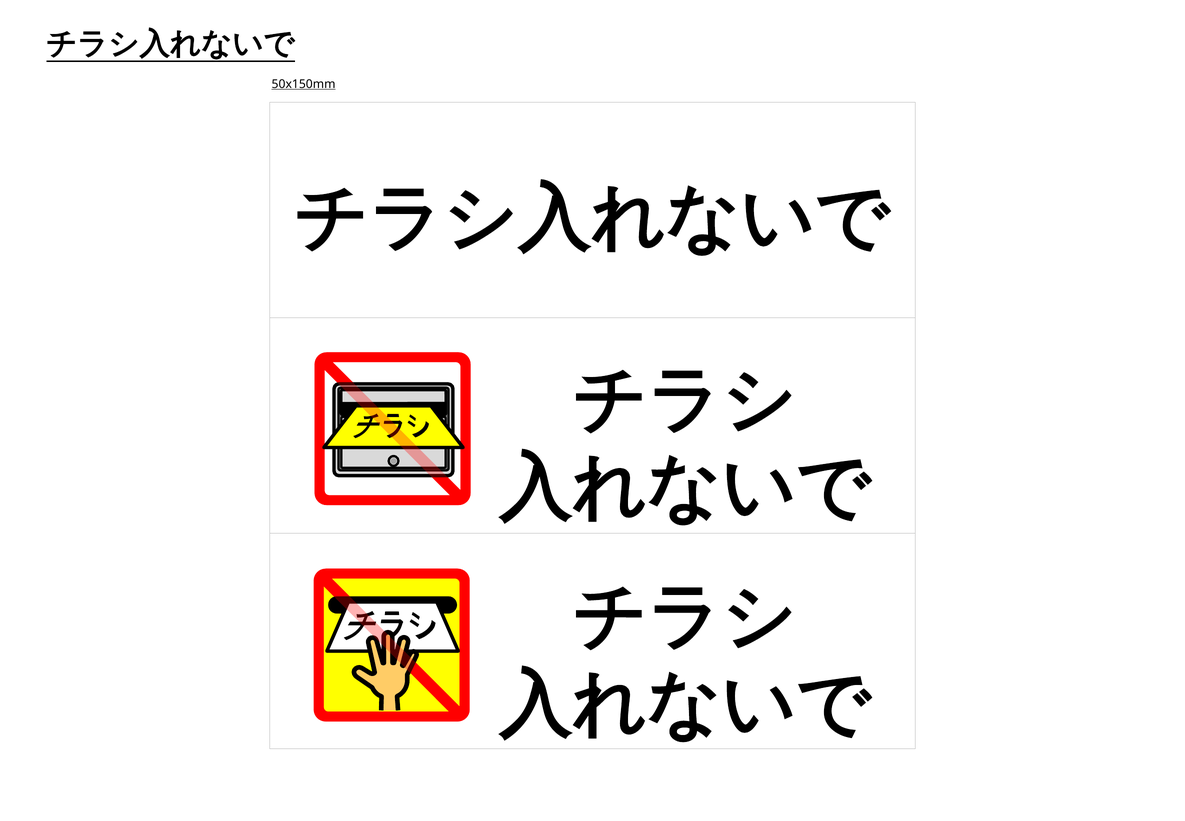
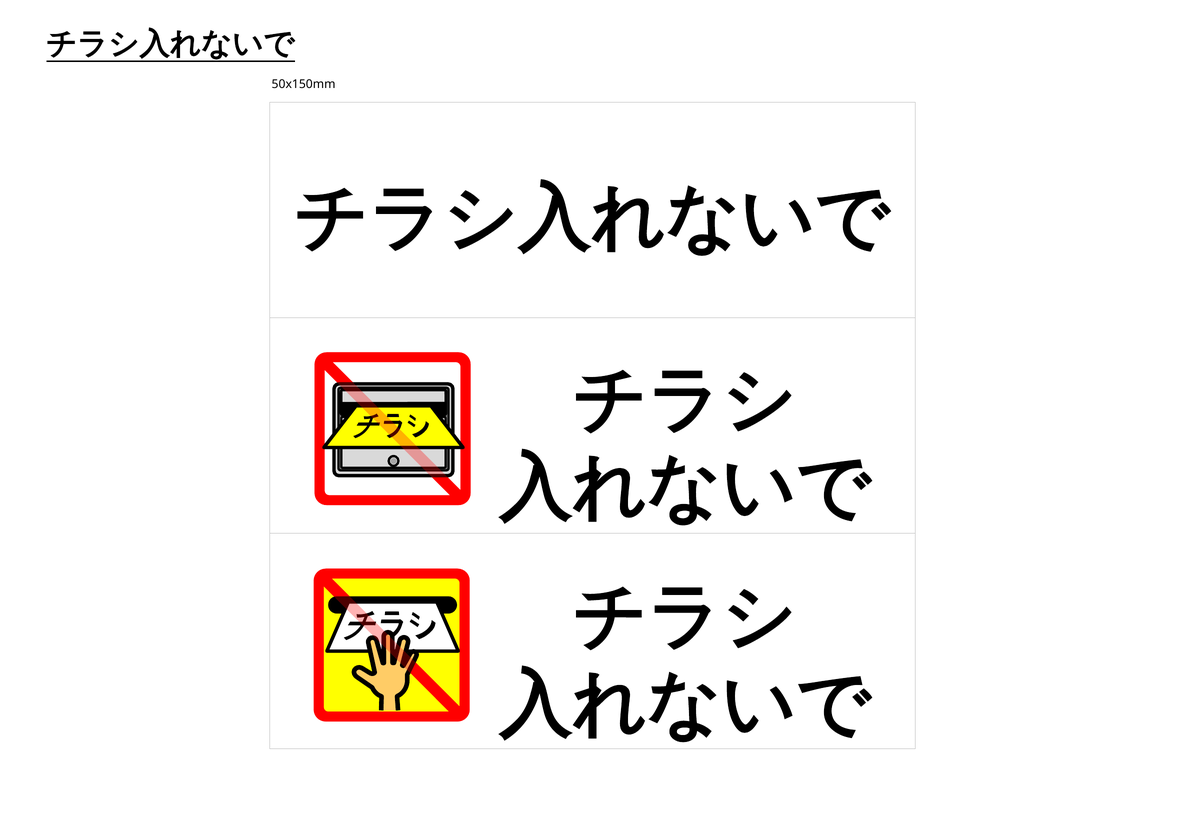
50x150mm underline: present -> none
